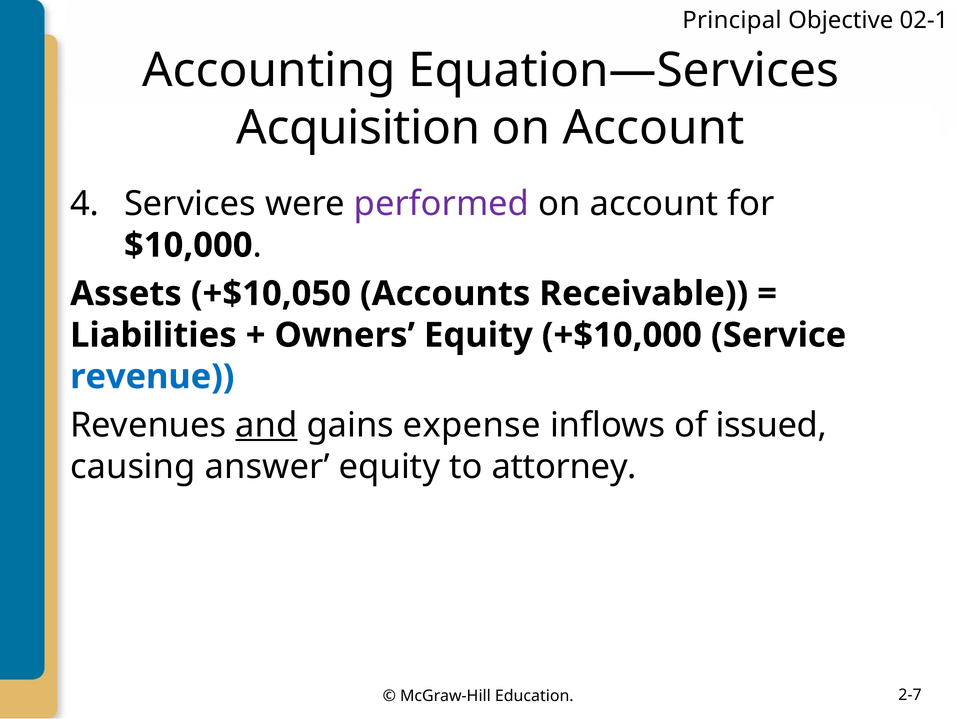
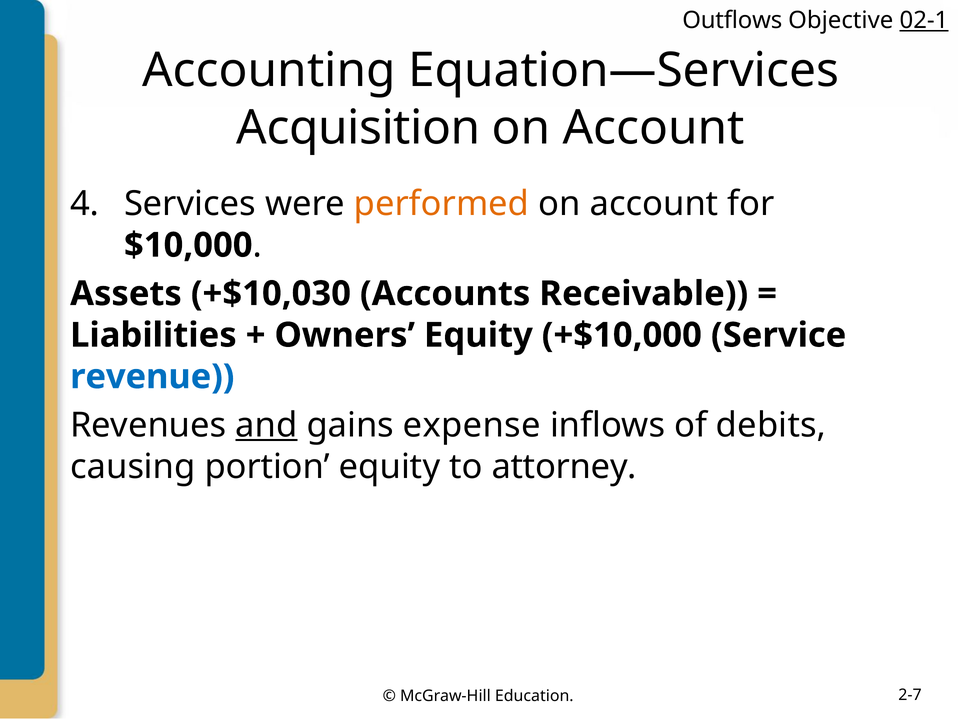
Principal: Principal -> Outflows
02-1 underline: none -> present
performed colour: purple -> orange
+$10,050: +$10,050 -> +$10,030
issued: issued -> debits
answer: answer -> portion
